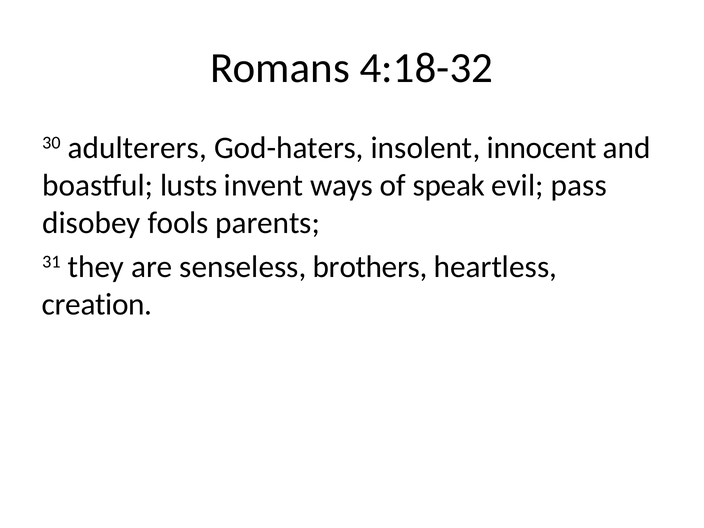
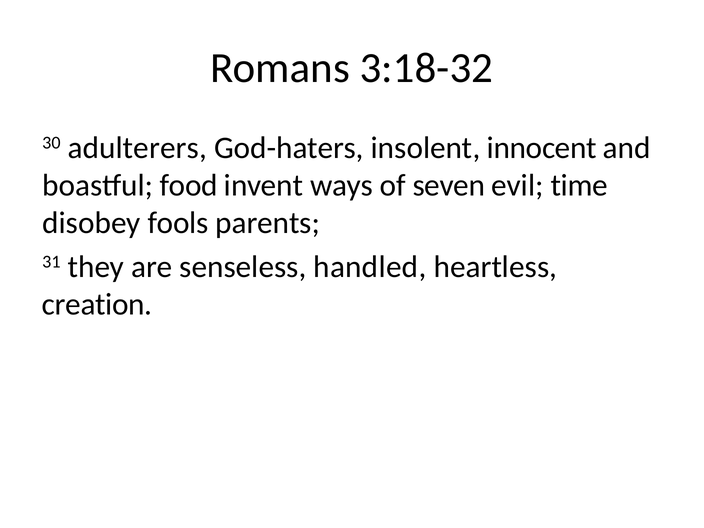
4:18-32: 4:18-32 -> 3:18-32
lusts: lusts -> food
speak: speak -> seven
pass: pass -> time
brothers: brothers -> handled
